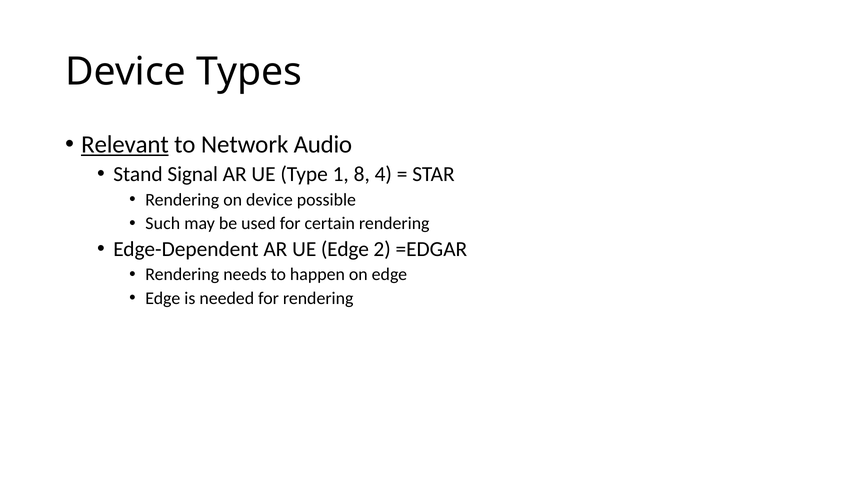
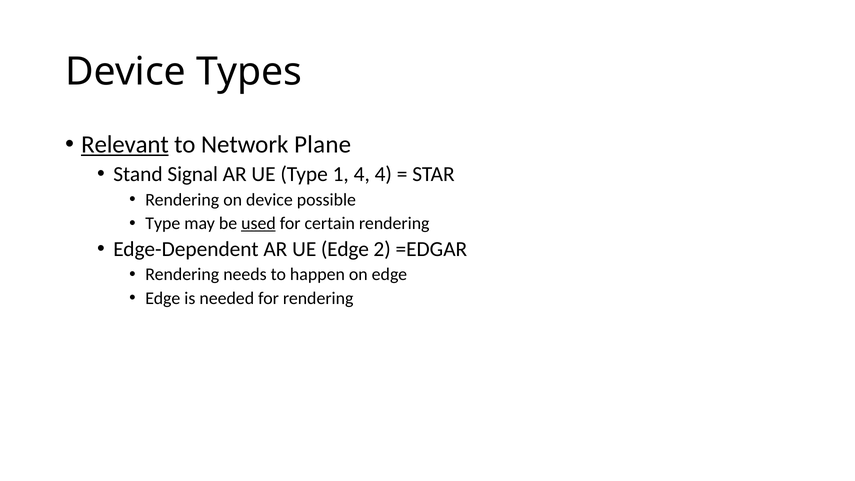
Audio: Audio -> Plane
1 8: 8 -> 4
Such at (163, 223): Such -> Type
used underline: none -> present
